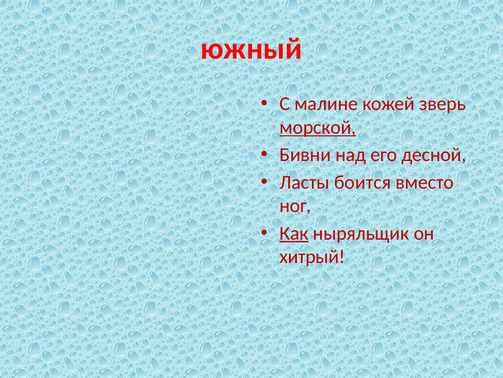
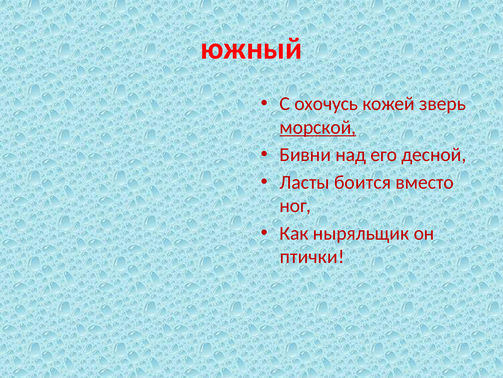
малине: малине -> охочусь
Как underline: present -> none
хитрый: хитрый -> птички
